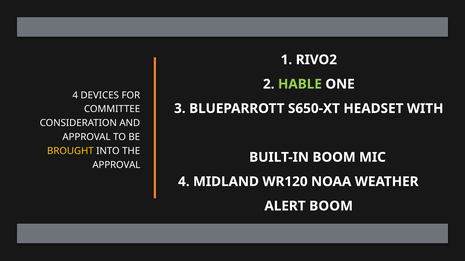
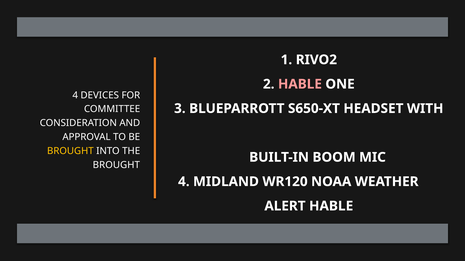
HABLE at (300, 84) colour: light green -> pink
APPROVAL at (116, 165): APPROVAL -> BROUGHT
ALERT BOOM: BOOM -> HABLE
